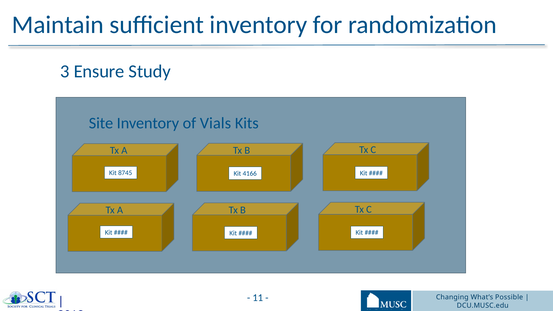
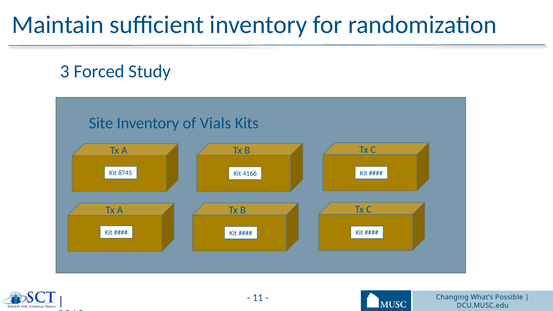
Ensure: Ensure -> Forced
